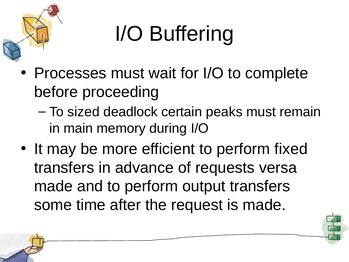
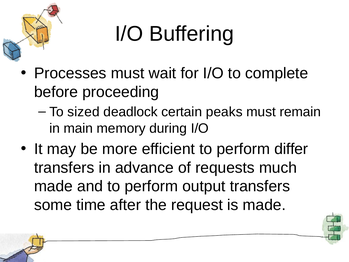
fixed: fixed -> differ
versa: versa -> much
